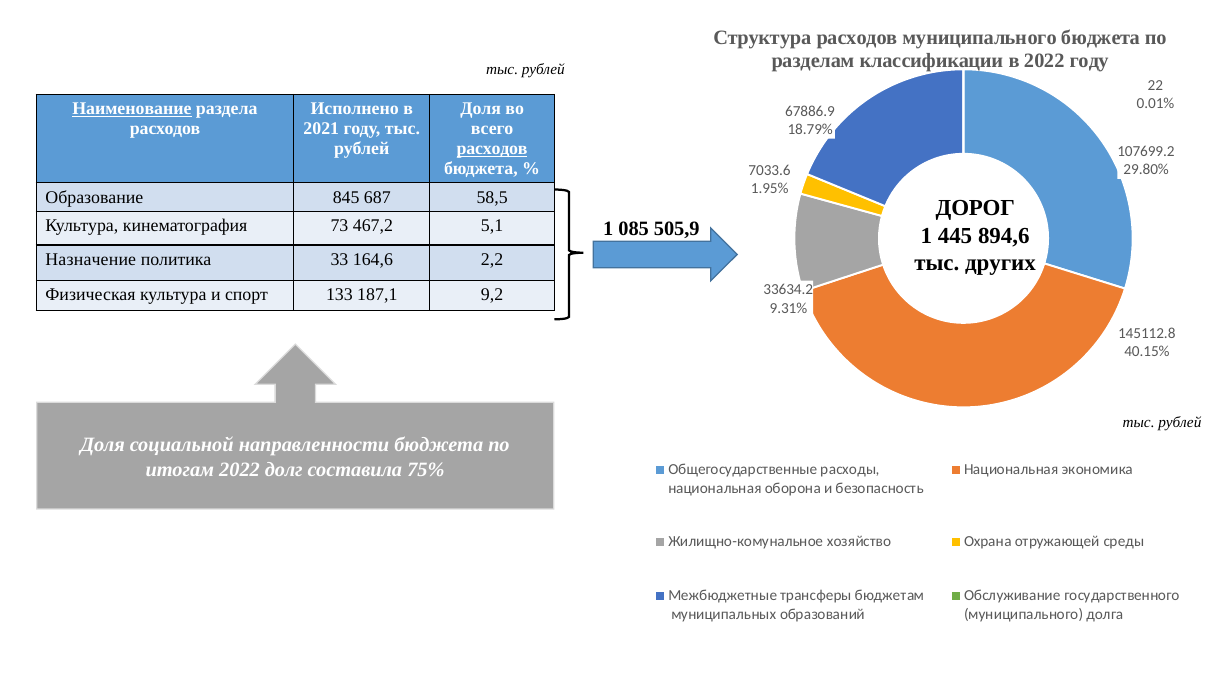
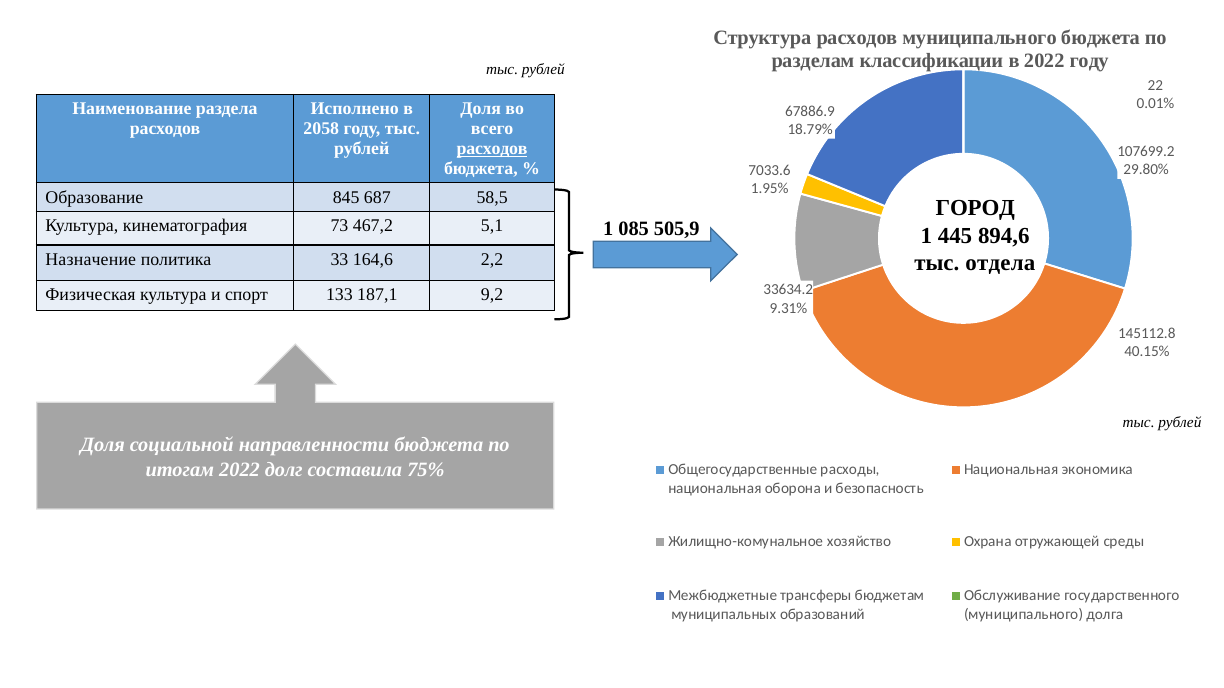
Наименование underline: present -> none
2021: 2021 -> 2058
ДОРОГ: ДОРОГ -> ГОРОД
других: других -> отдела
